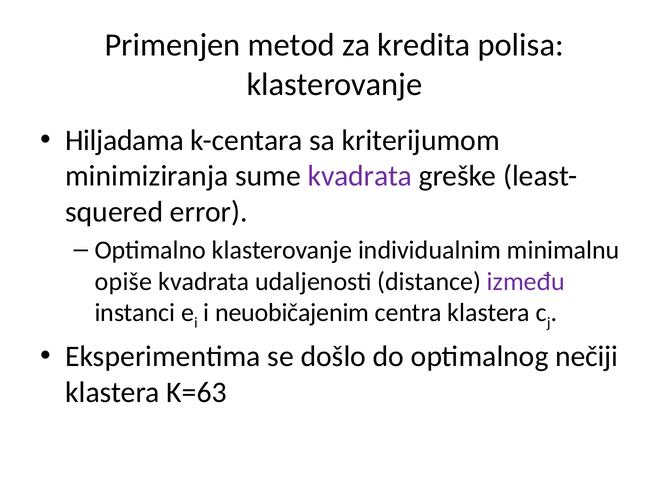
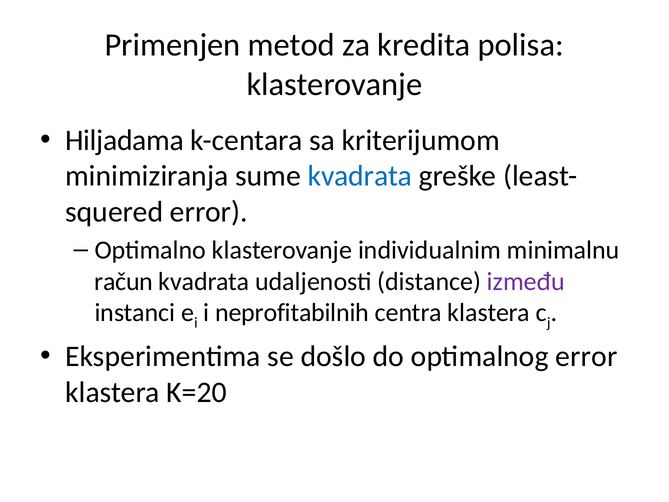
kvadrata at (360, 176) colour: purple -> blue
opiše: opiše -> račun
neuobičajenim: neuobičajenim -> neprofitabilnih
optimalnog nečiji: nečiji -> error
K=63: K=63 -> K=20
